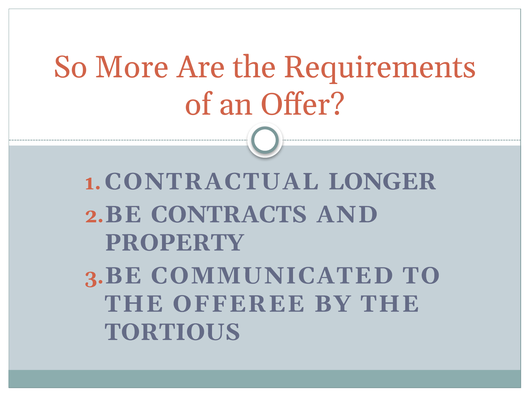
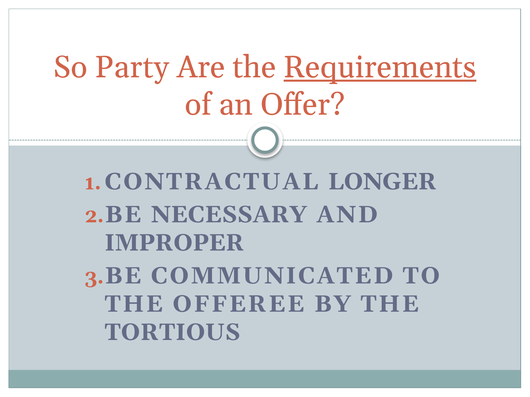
More: More -> Party
Requirements underline: none -> present
CONTRACTS: CONTRACTS -> NECESSARY
PROPERTY: PROPERTY -> IMPROPER
